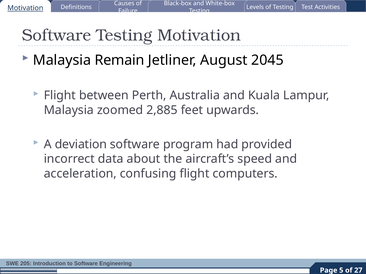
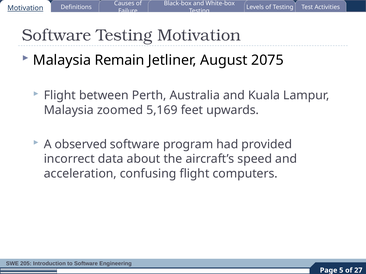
2045: 2045 -> 2075
2,885: 2,885 -> 5,169
deviation: deviation -> observed
